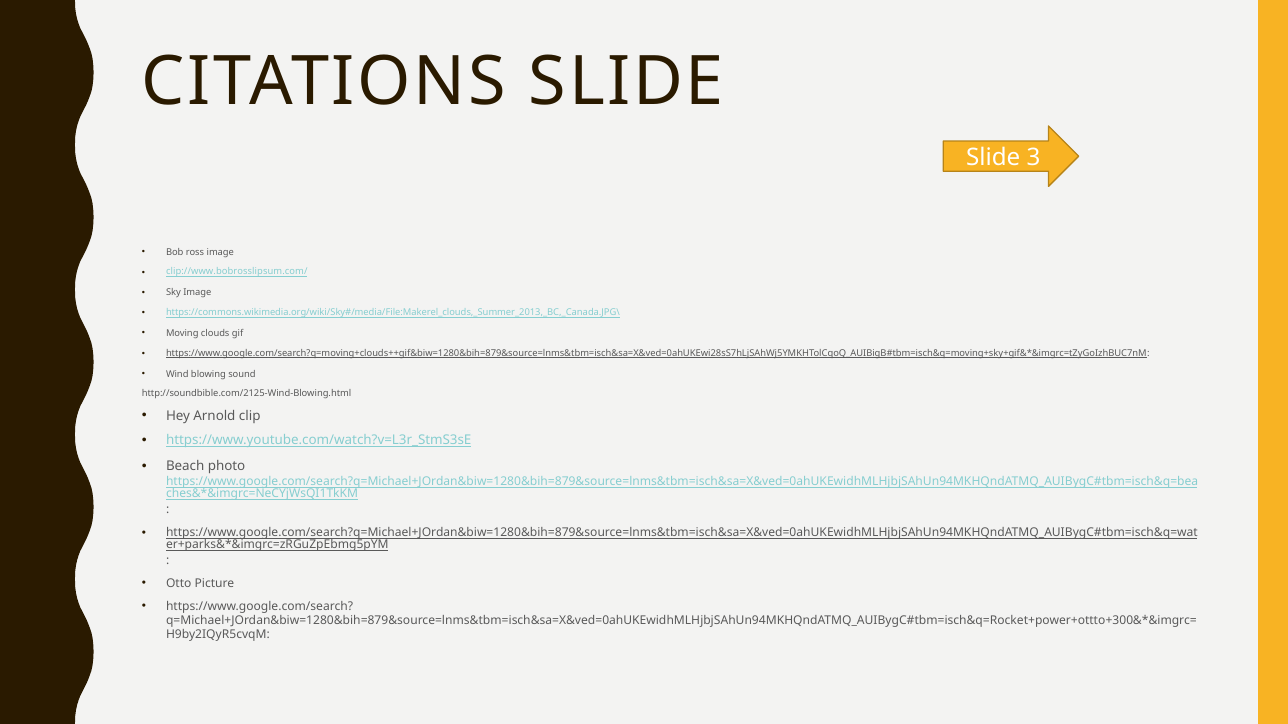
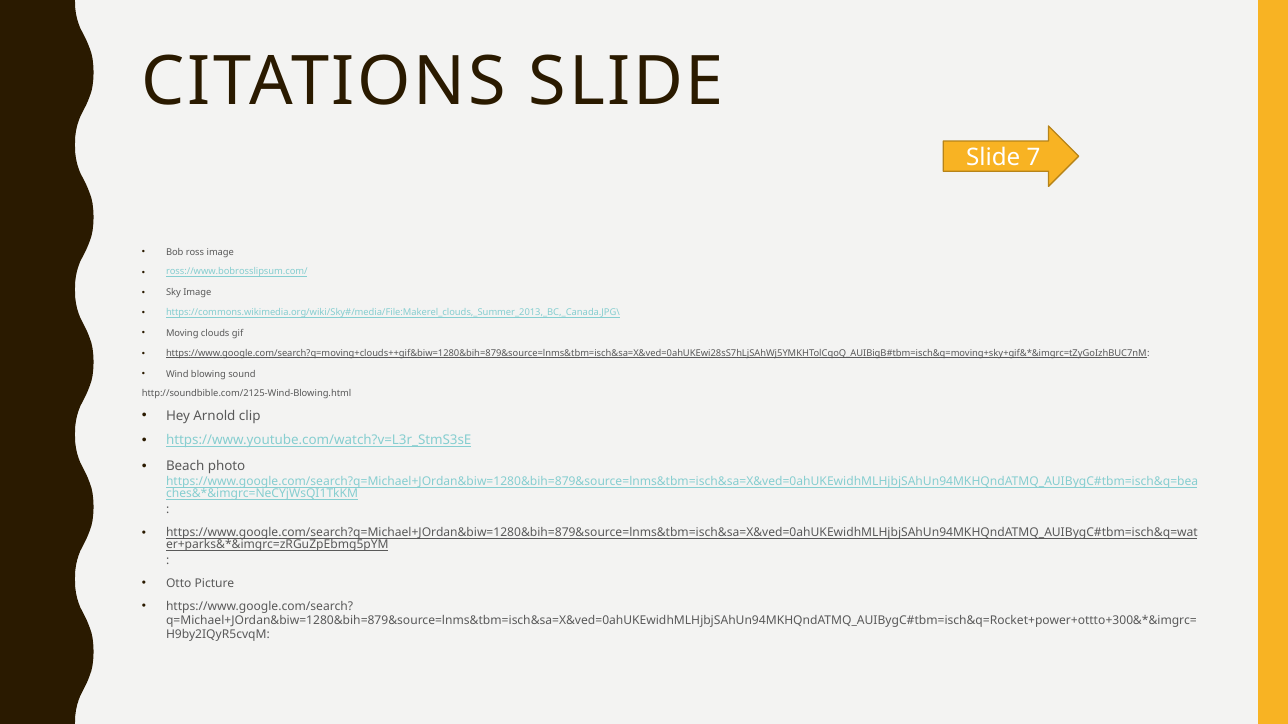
3: 3 -> 7
clip://www.bobrosslipsum.com/: clip://www.bobrosslipsum.com/ -> ross://www.bobrosslipsum.com/
